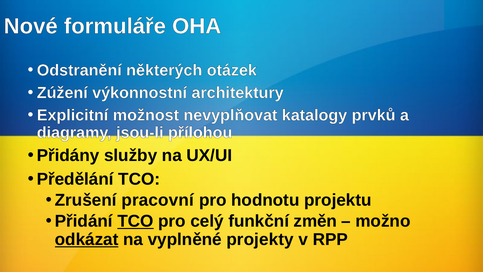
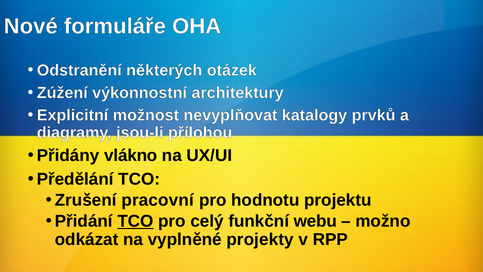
služby: služby -> vlákno
změn: změn -> webu
odkázat underline: present -> none
